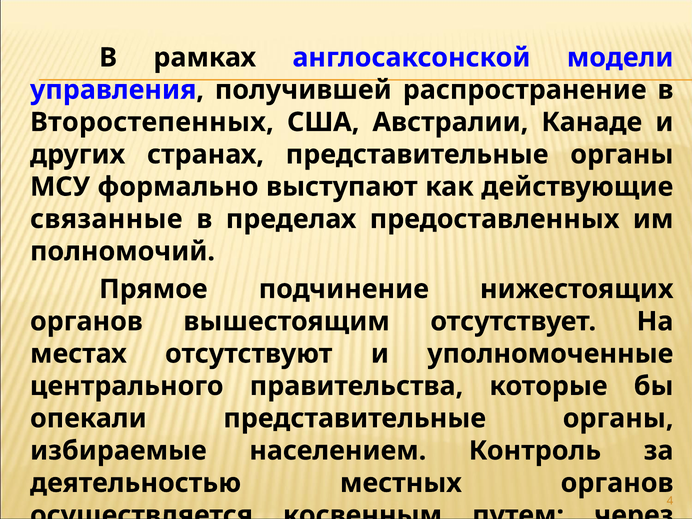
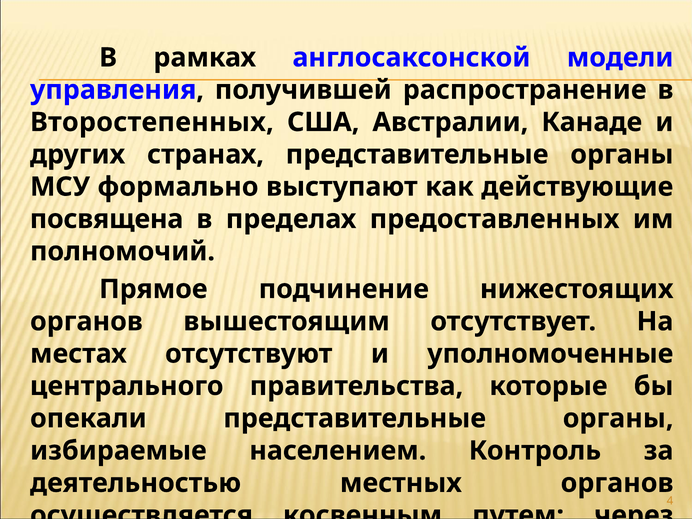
связанные: связанные -> посвящена
